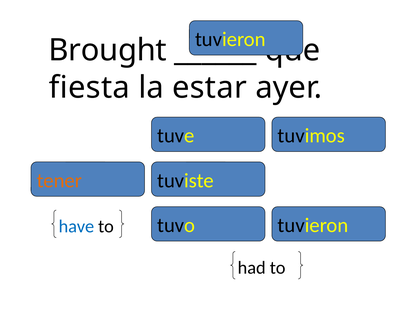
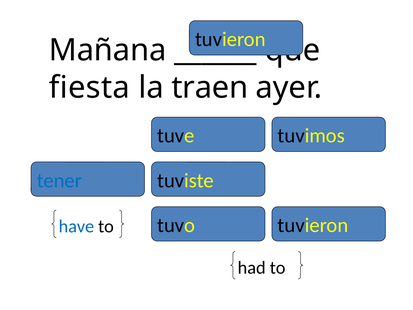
Brought: Brought -> Mañana
estar: estar -> traen
tener colour: orange -> blue
